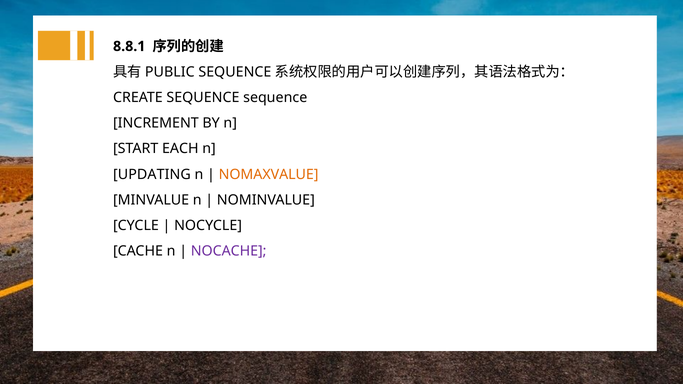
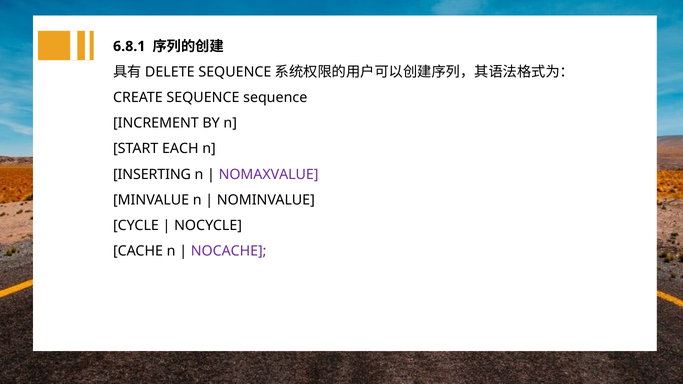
8.8.1: 8.8.1 -> 6.8.1
PUBLIC: PUBLIC -> DELETE
UPDATING: UPDATING -> INSERTING
NOMAXVALUE colour: orange -> purple
